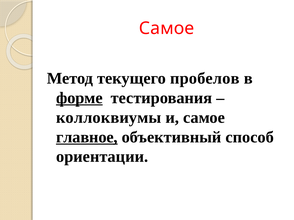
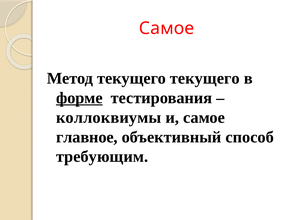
текущего пробелов: пробелов -> текущего
главное underline: present -> none
ориентации: ориентации -> требующим
